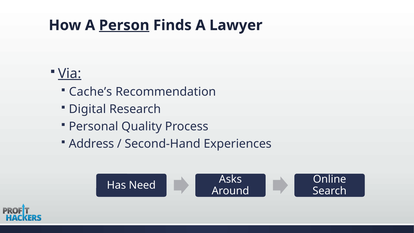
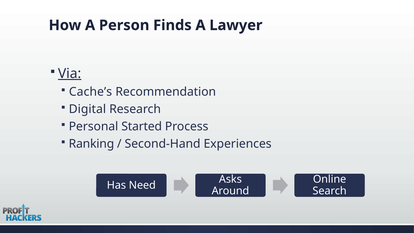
Person underline: present -> none
Quality: Quality -> Started
Address: Address -> Ranking
